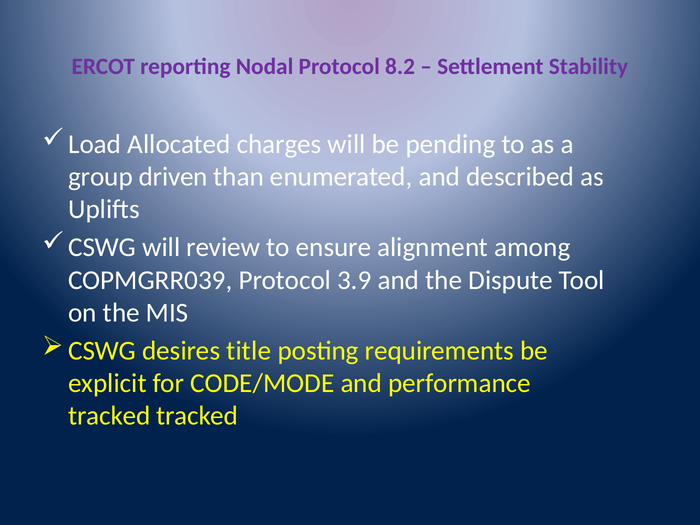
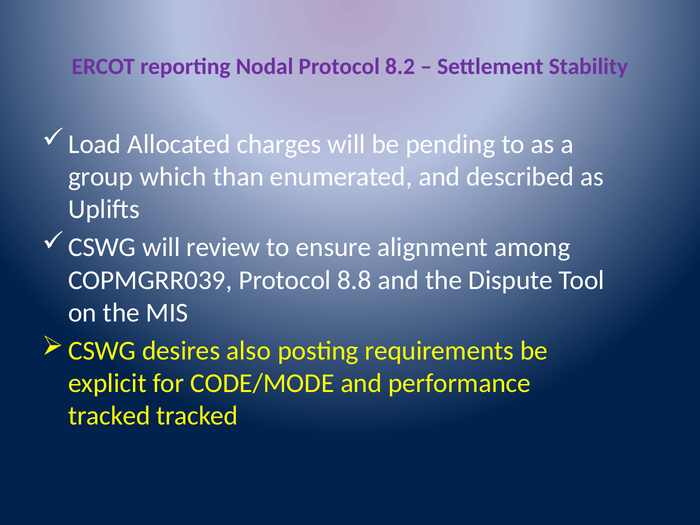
driven: driven -> which
3.9: 3.9 -> 8.8
title: title -> also
